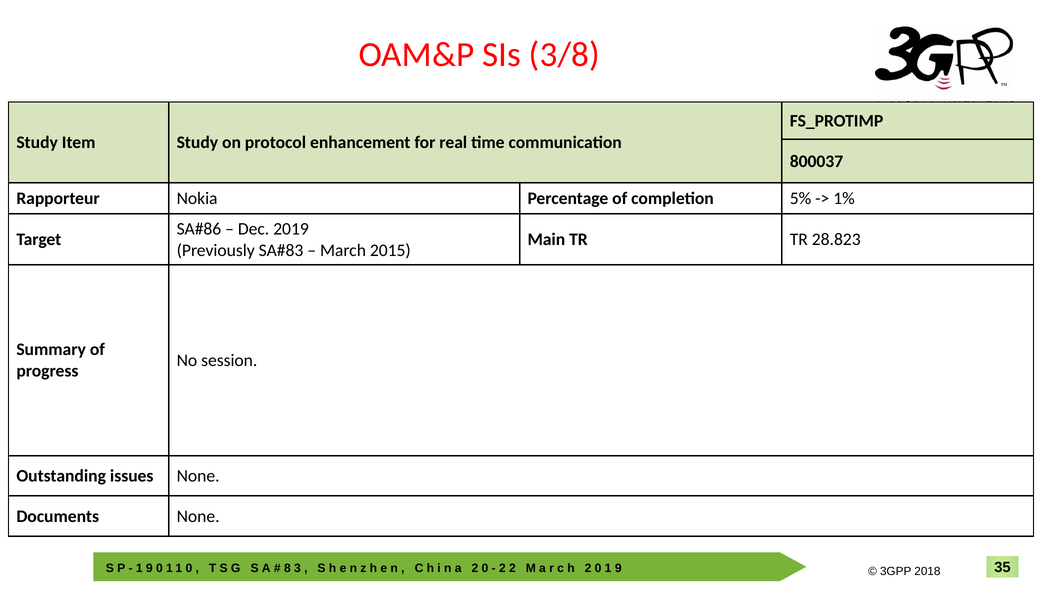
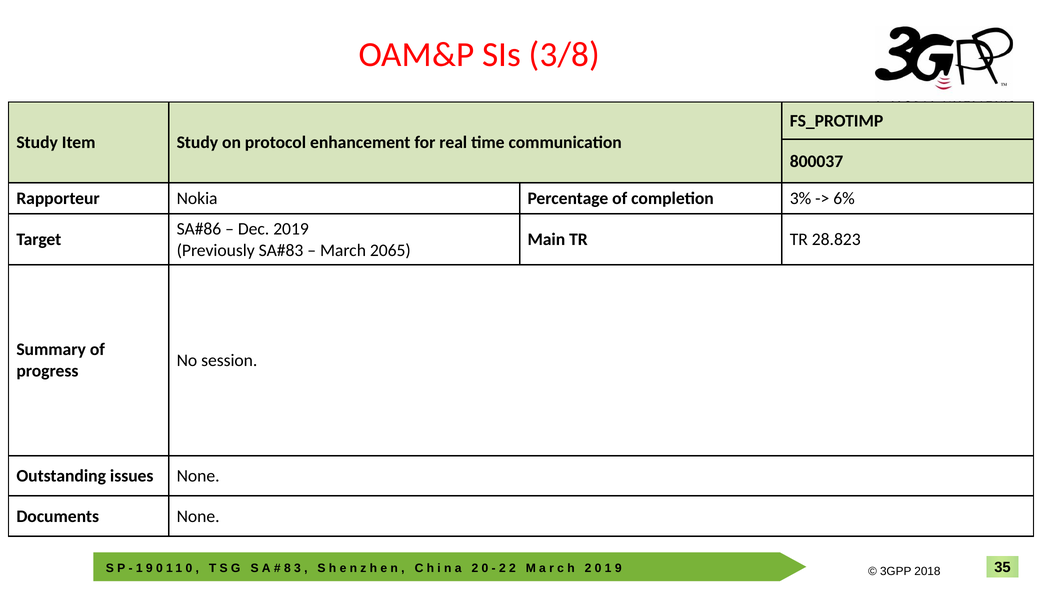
5%: 5% -> 3%
1%: 1% -> 6%
2015: 2015 -> 2065
